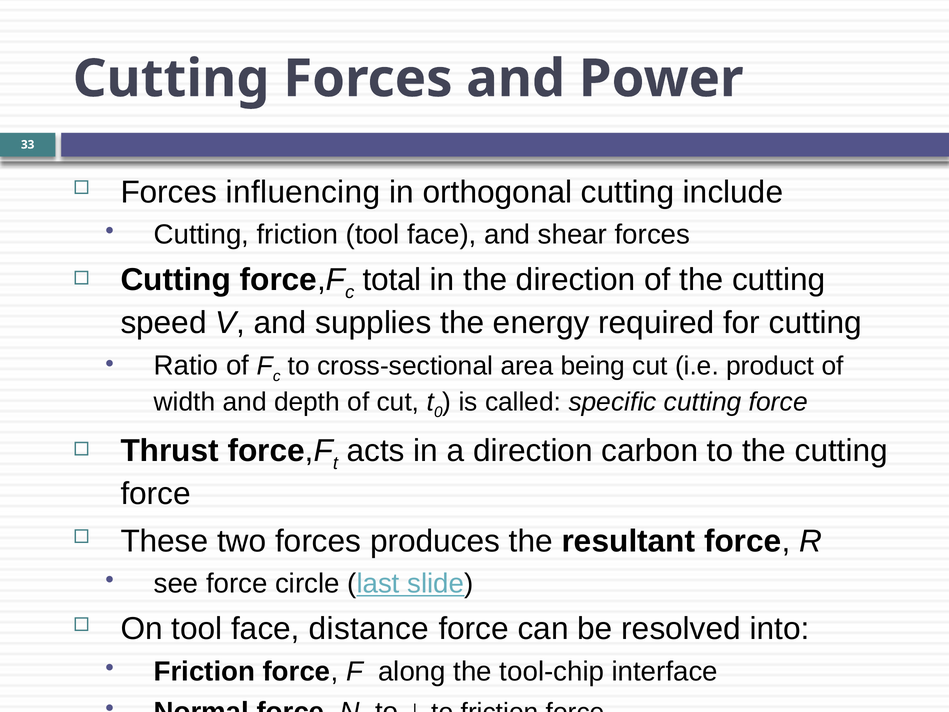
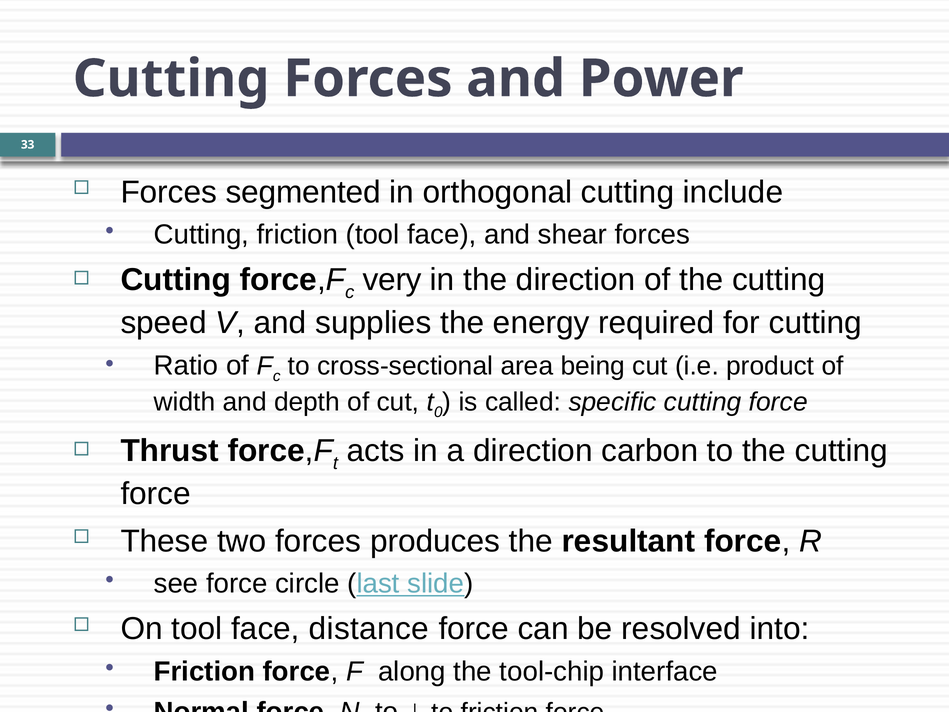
influencing: influencing -> segmented
total: total -> very
